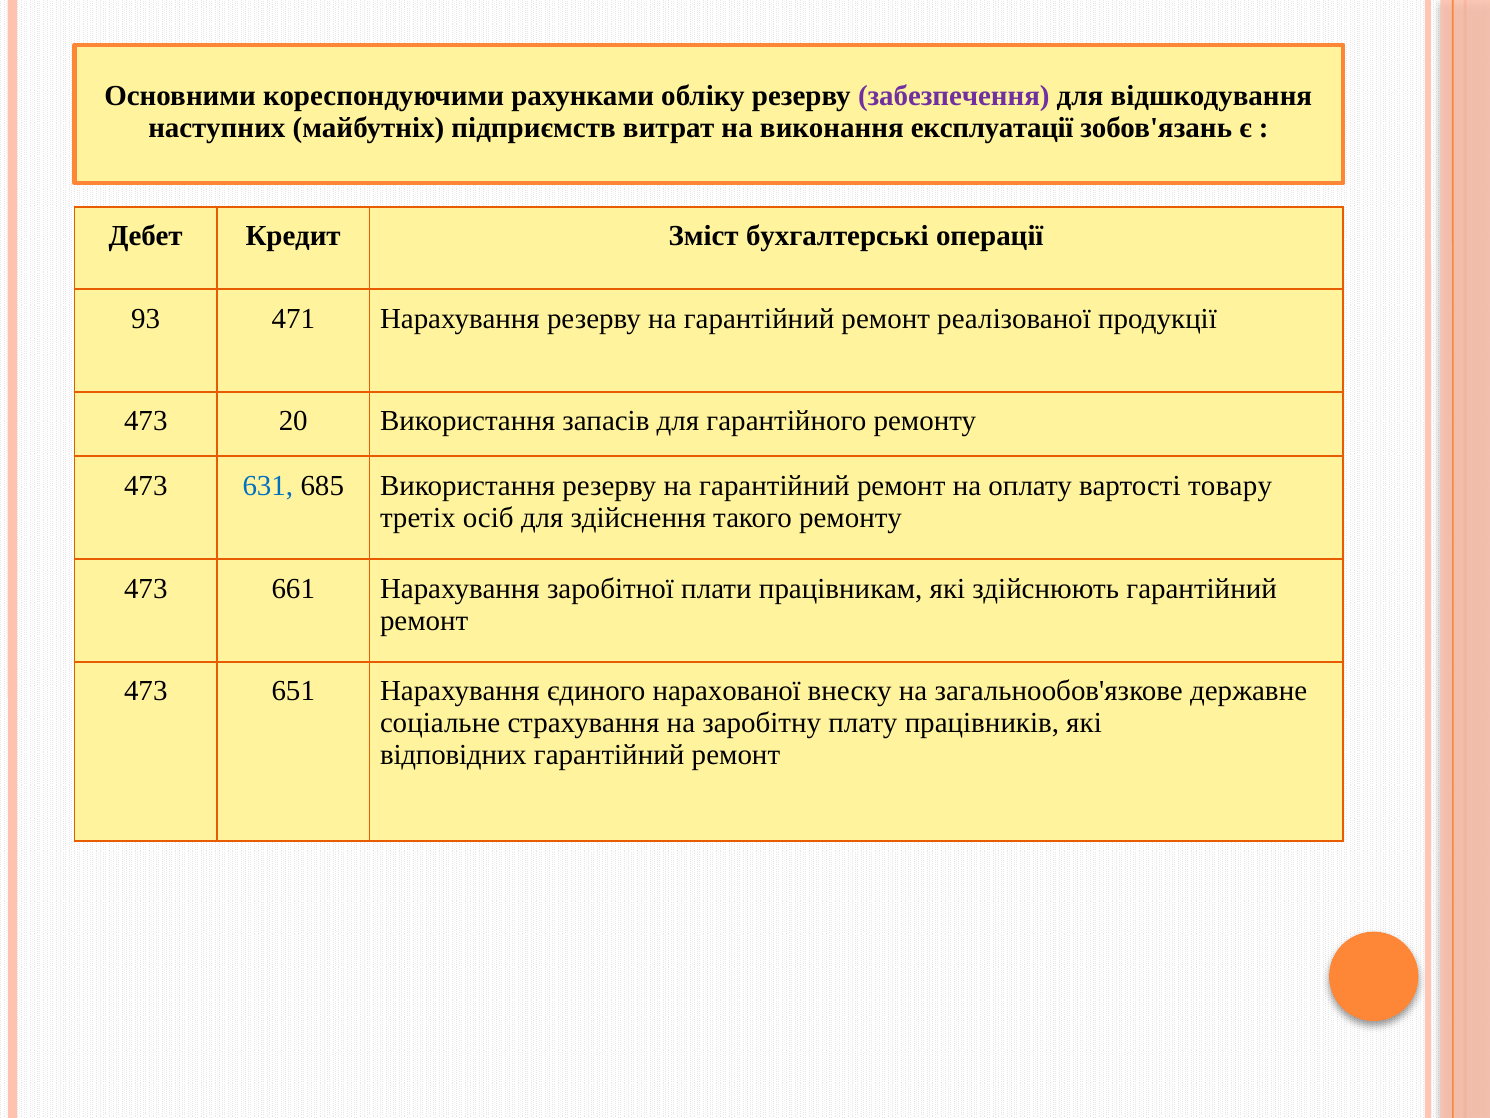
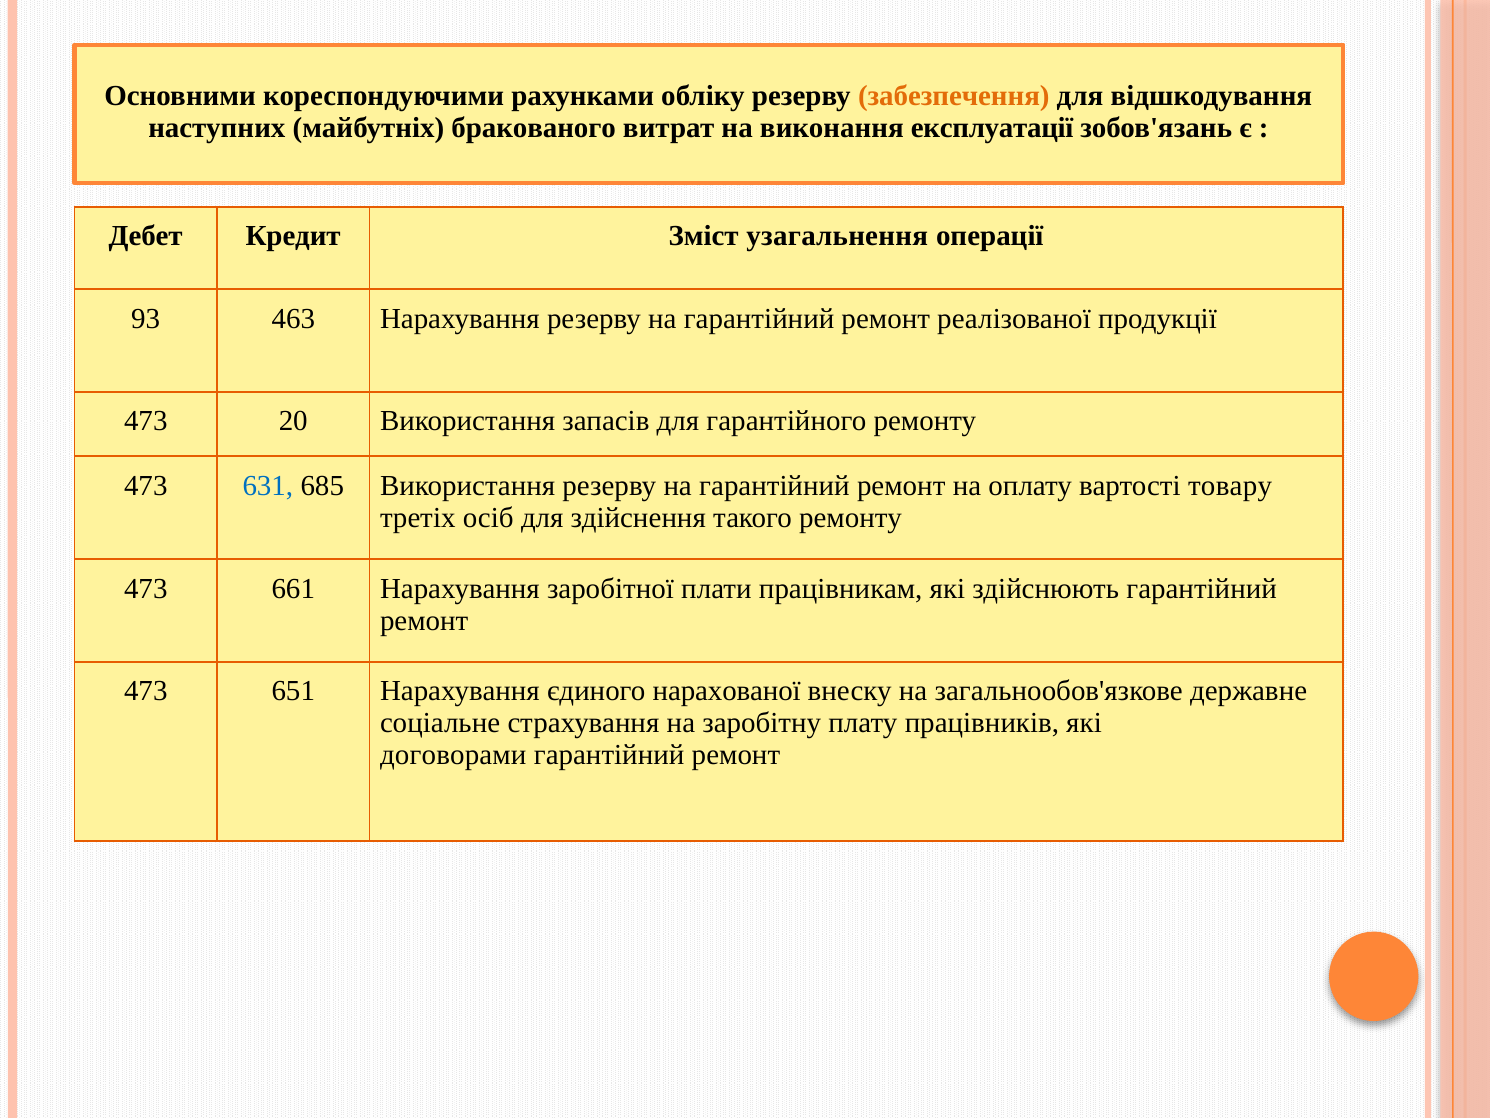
забезпечення colour: purple -> orange
підприємств: підприємств -> бракованого
бухгалтерські: бухгалтерські -> узагальнення
471: 471 -> 463
відповідних: відповідних -> договорами
